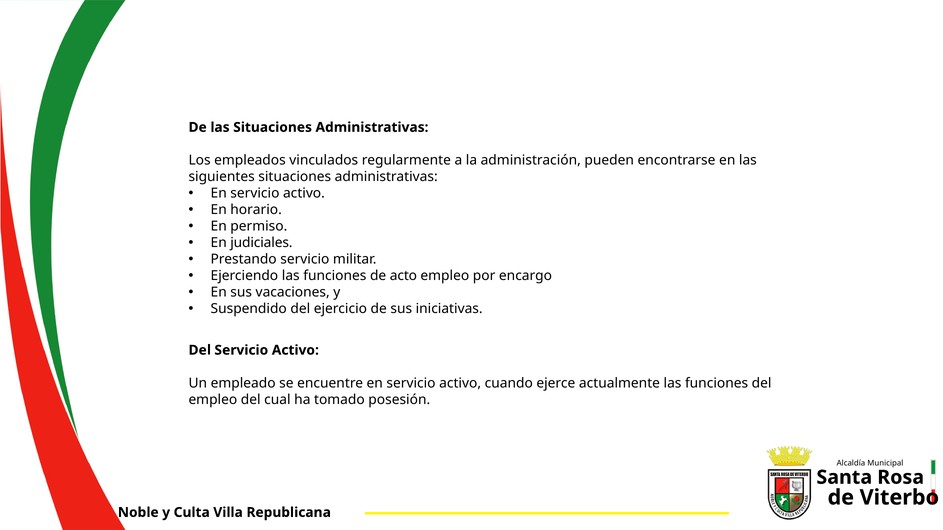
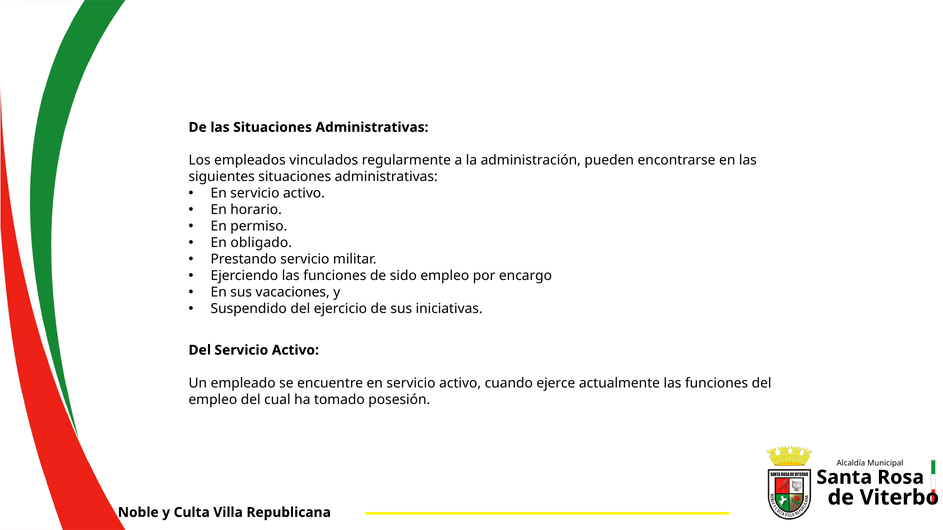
judiciales: judiciales -> obligado
acto: acto -> sido
